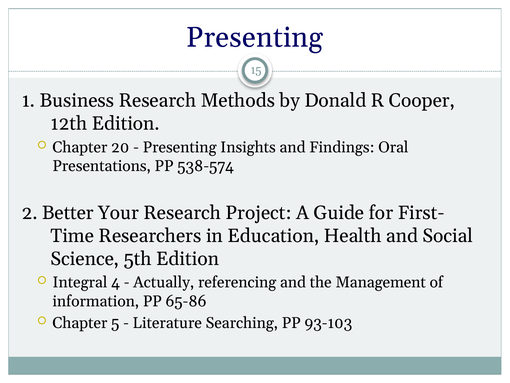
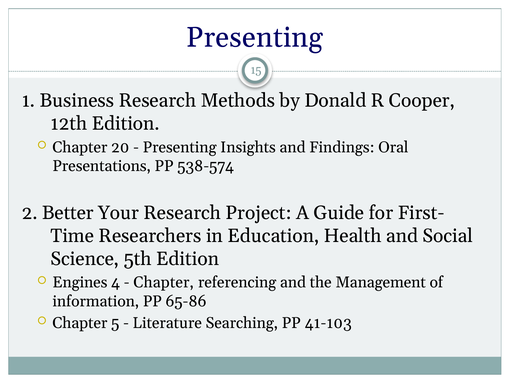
Integral: Integral -> Engines
Actually at (164, 282): Actually -> Chapter
93-103: 93-103 -> 41-103
